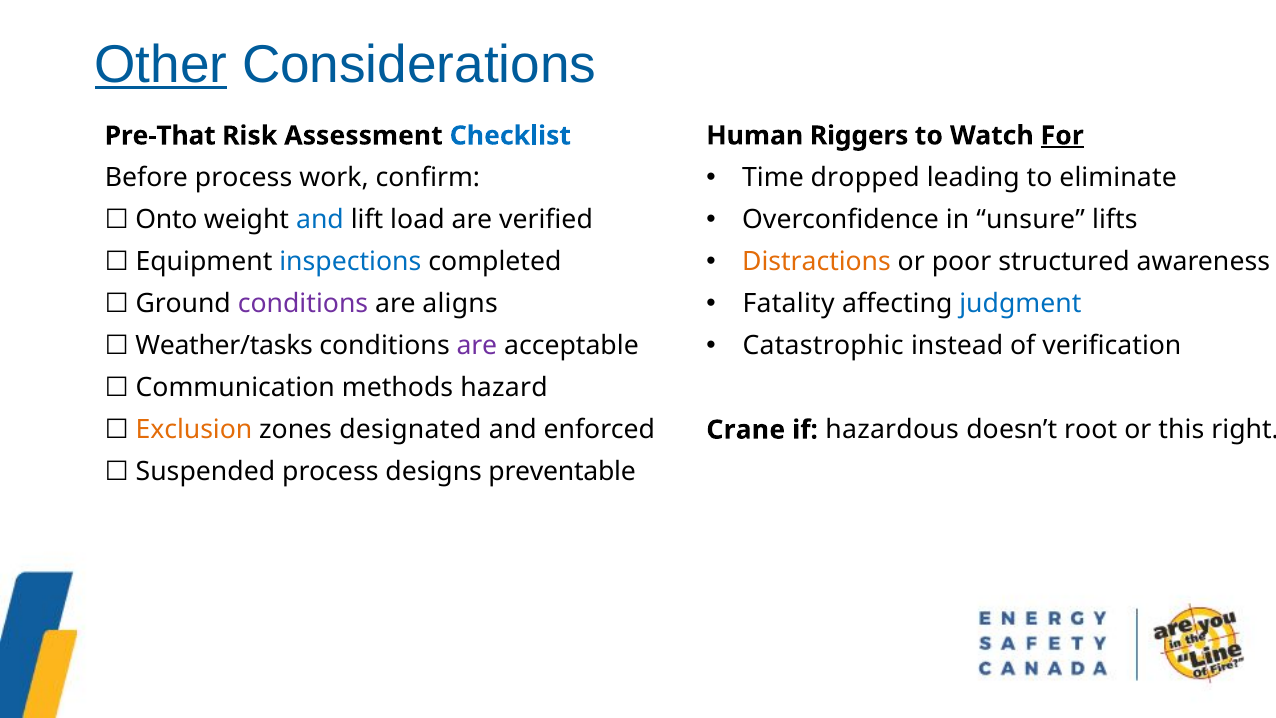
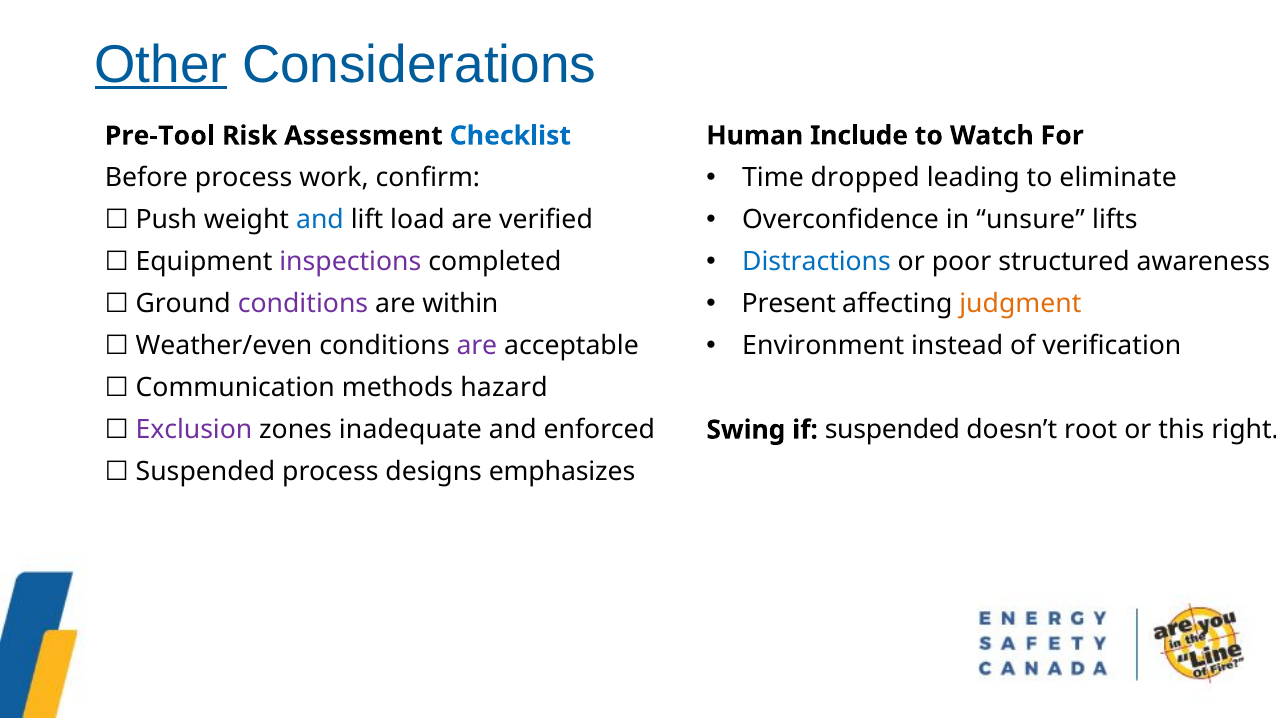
Pre-That: Pre-That -> Pre-Tool
Riggers: Riggers -> Include
For underline: present -> none
Onto: Onto -> Push
Distractions colour: orange -> blue
inspections colour: blue -> purple
Fatality: Fatality -> Present
judgment colour: blue -> orange
aligns: aligns -> within
Catastrophic: Catastrophic -> Environment
Weather/tasks: Weather/tasks -> Weather/even
Exclusion colour: orange -> purple
designated: designated -> inadequate
Crane: Crane -> Swing
if hazardous: hazardous -> suspended
preventable: preventable -> emphasizes
